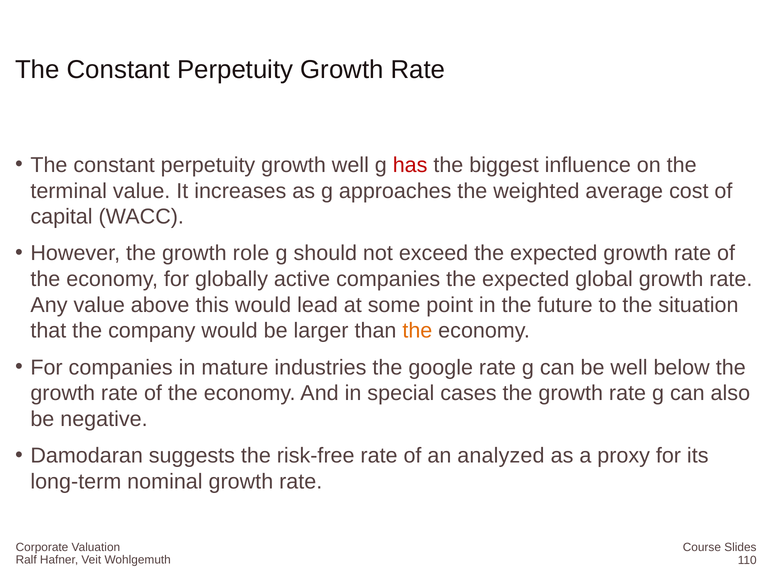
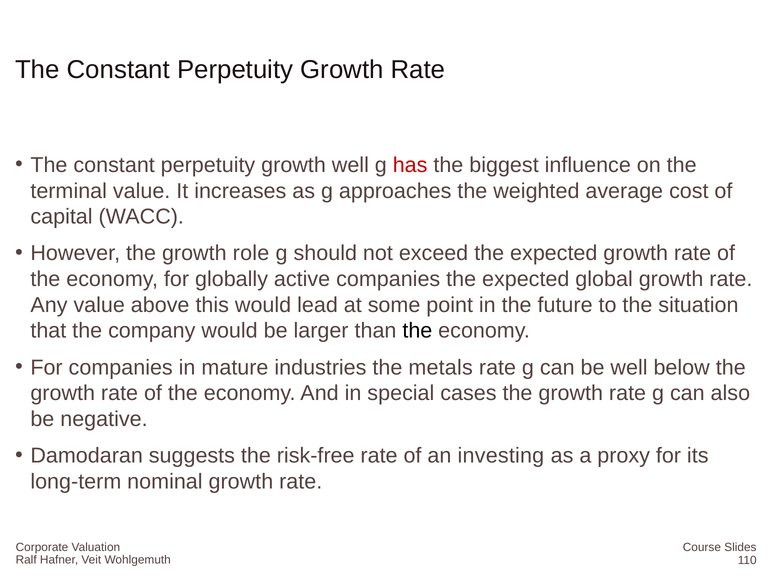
the at (417, 331) colour: orange -> black
google: google -> metals
analyzed: analyzed -> investing
